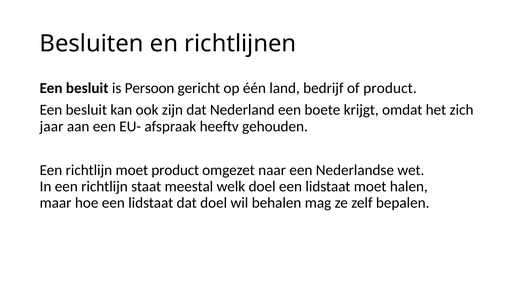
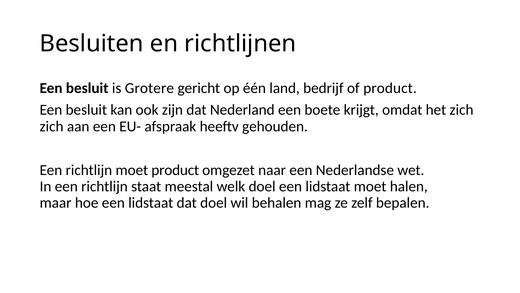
Persoon: Persoon -> Grotere
jaar at (52, 126): jaar -> zich
